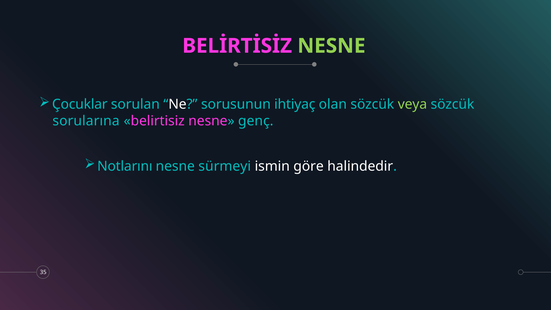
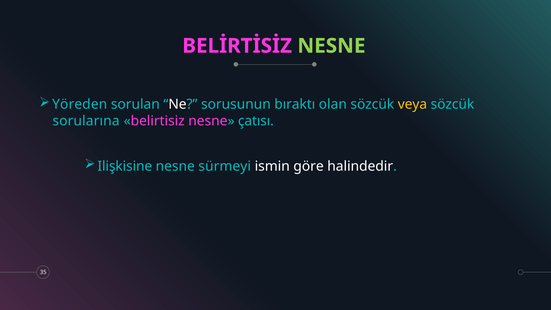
Çocuklar: Çocuklar -> Yöreden
ihtiyaç: ihtiyaç -> bıraktı
veya colour: light green -> yellow
genç: genç -> çatısı
Notlarını: Notlarını -> Ilişkisine
